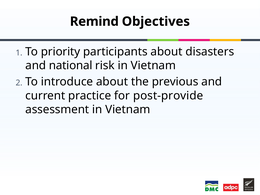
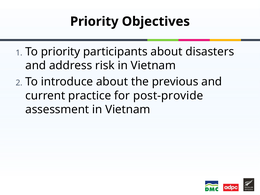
Remind at (94, 21): Remind -> Priority
national: national -> address
